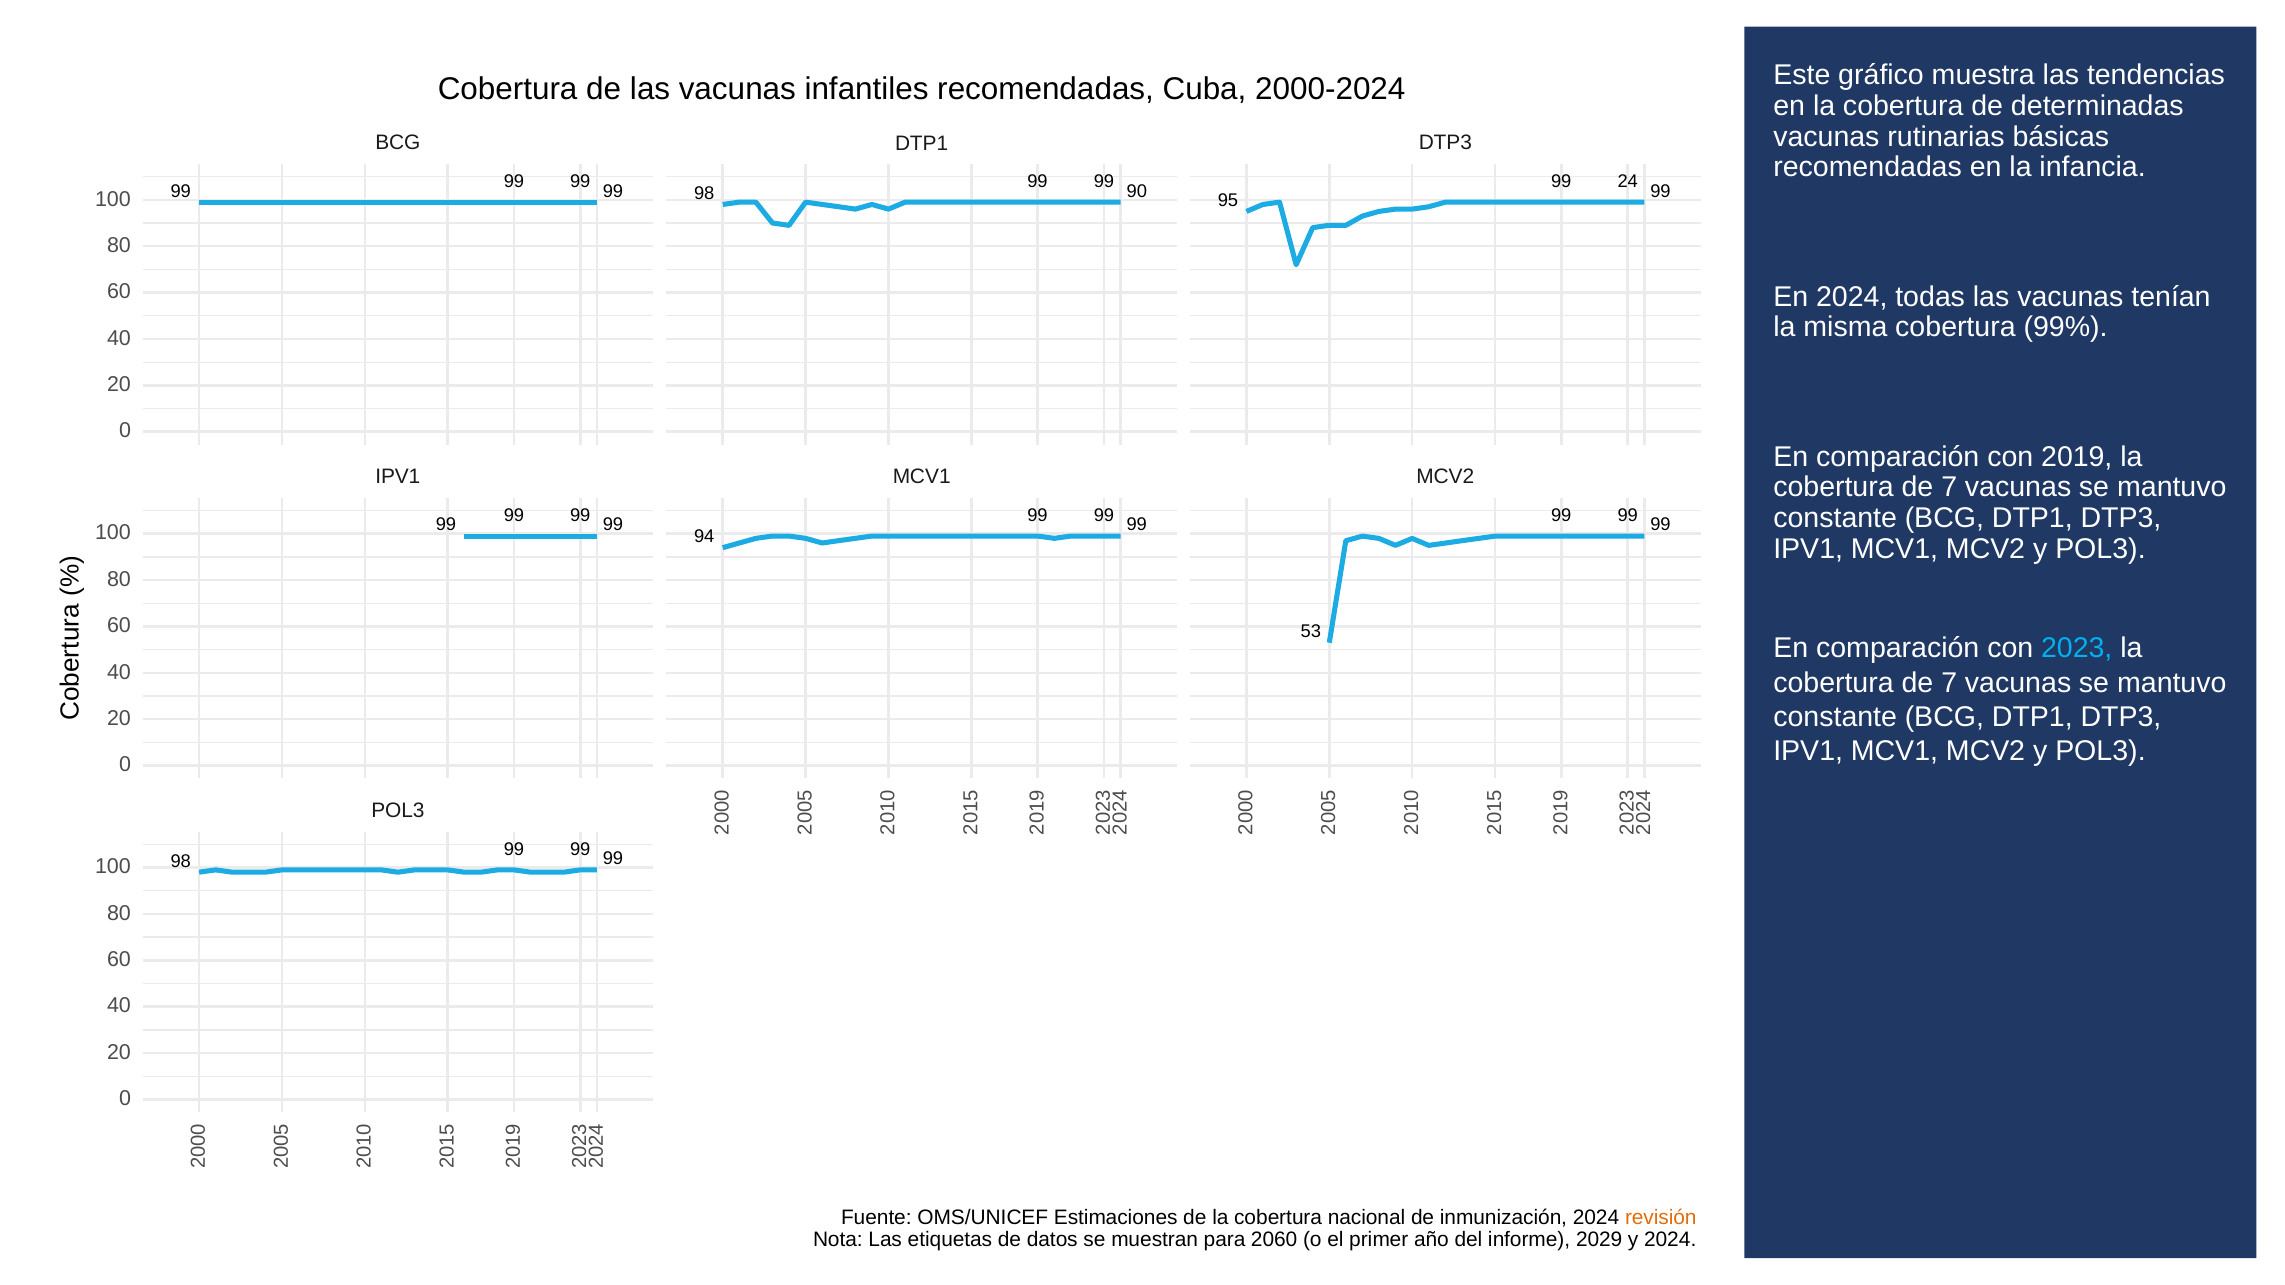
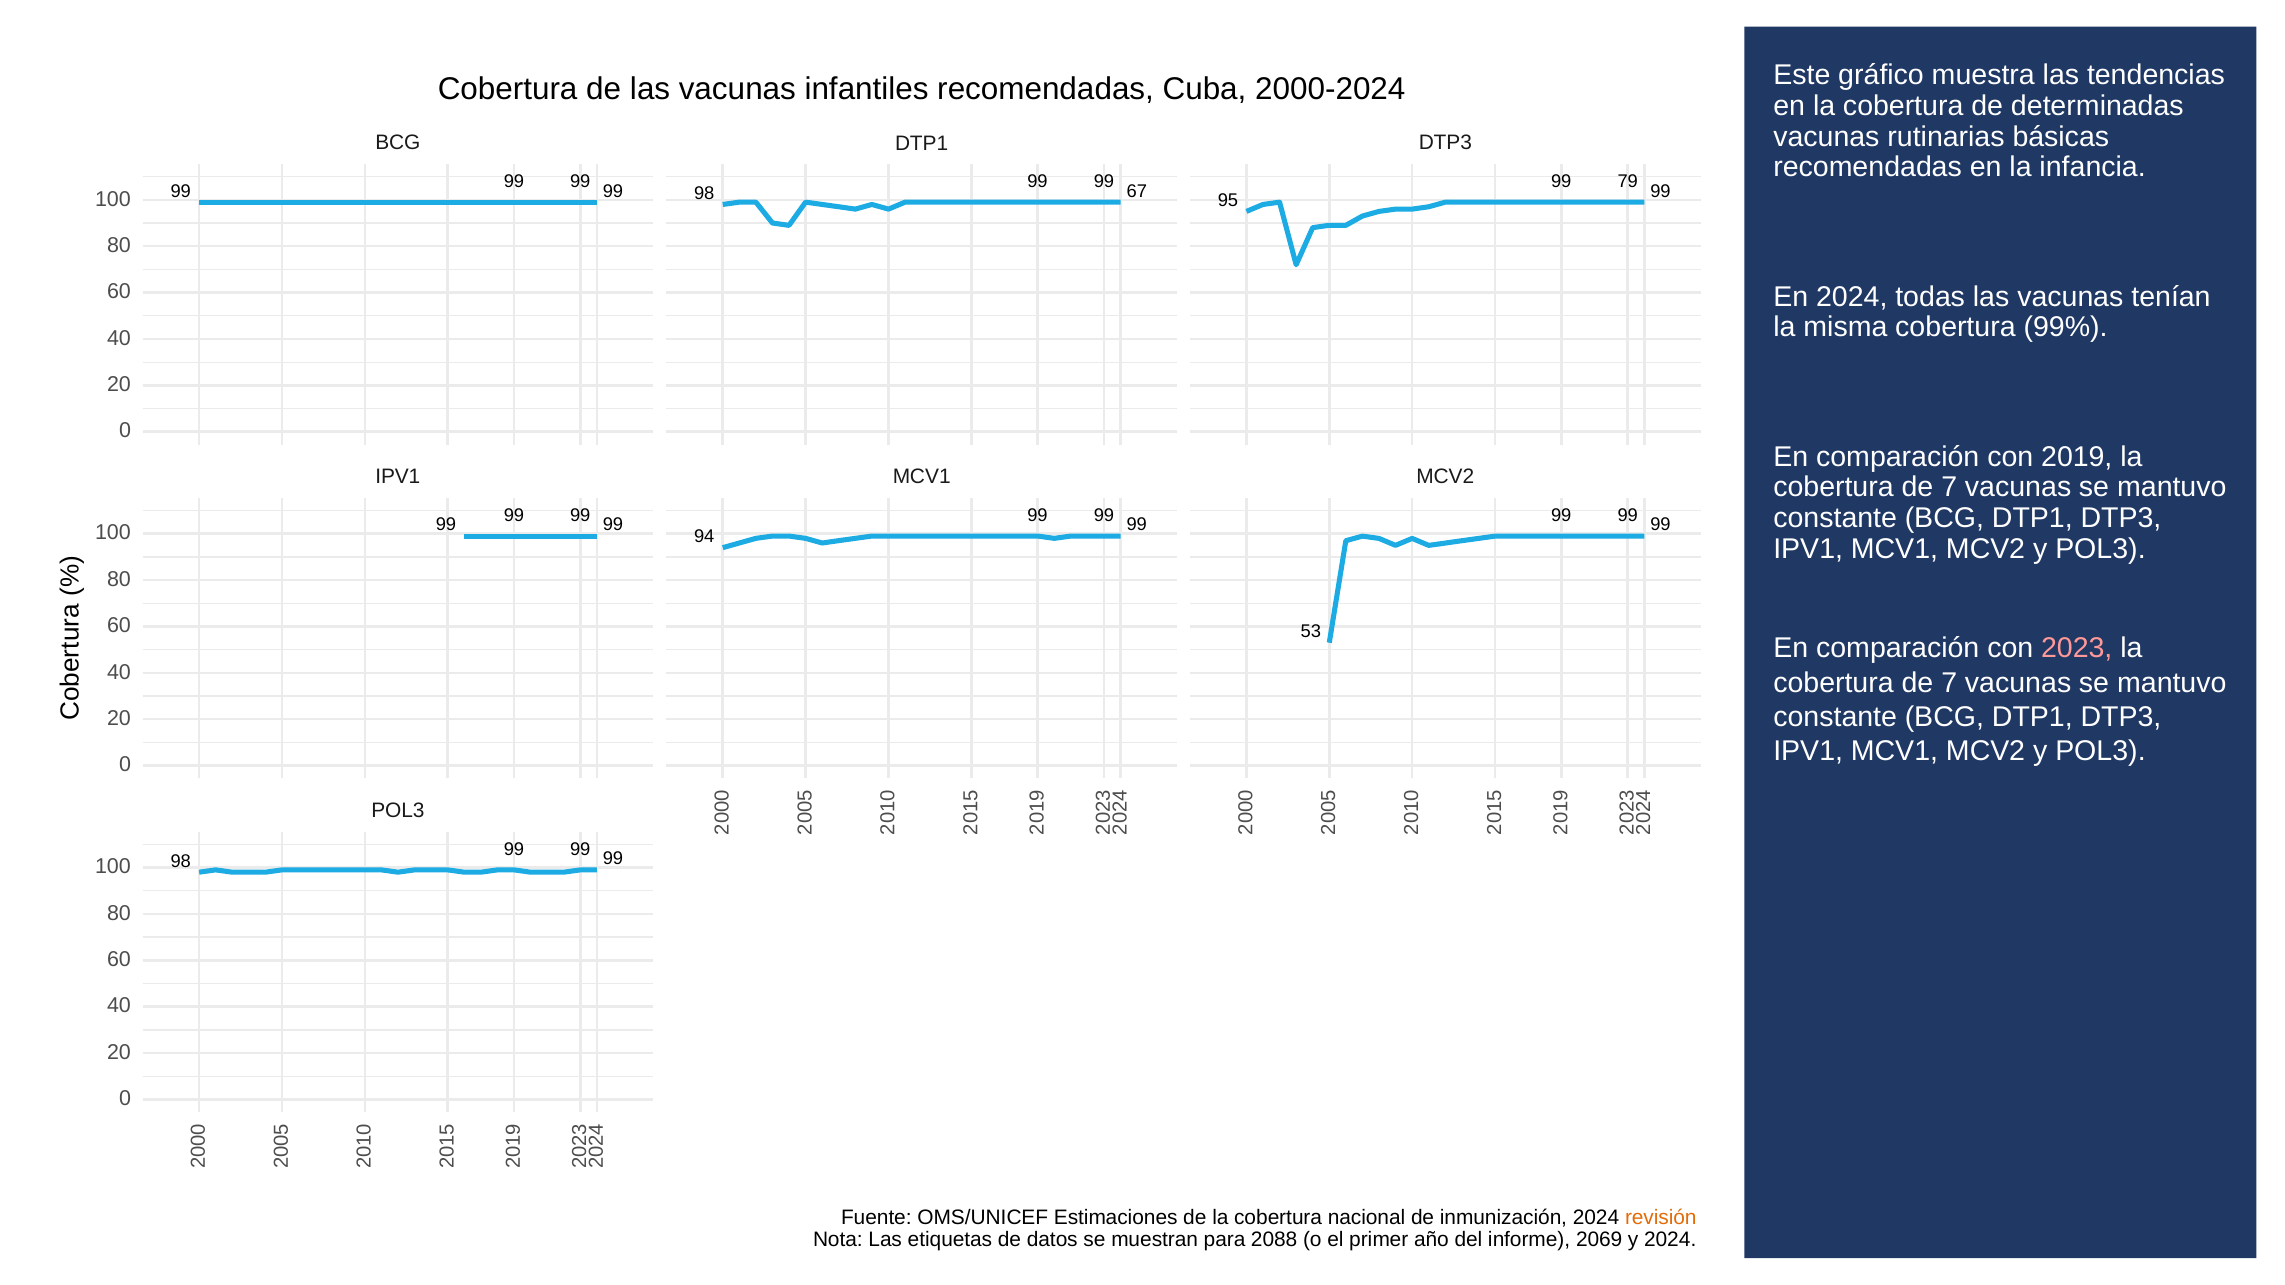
24: 24 -> 79
90: 90 -> 67
2023 colour: light blue -> pink
2060: 2060 -> 2088
2029: 2029 -> 2069
